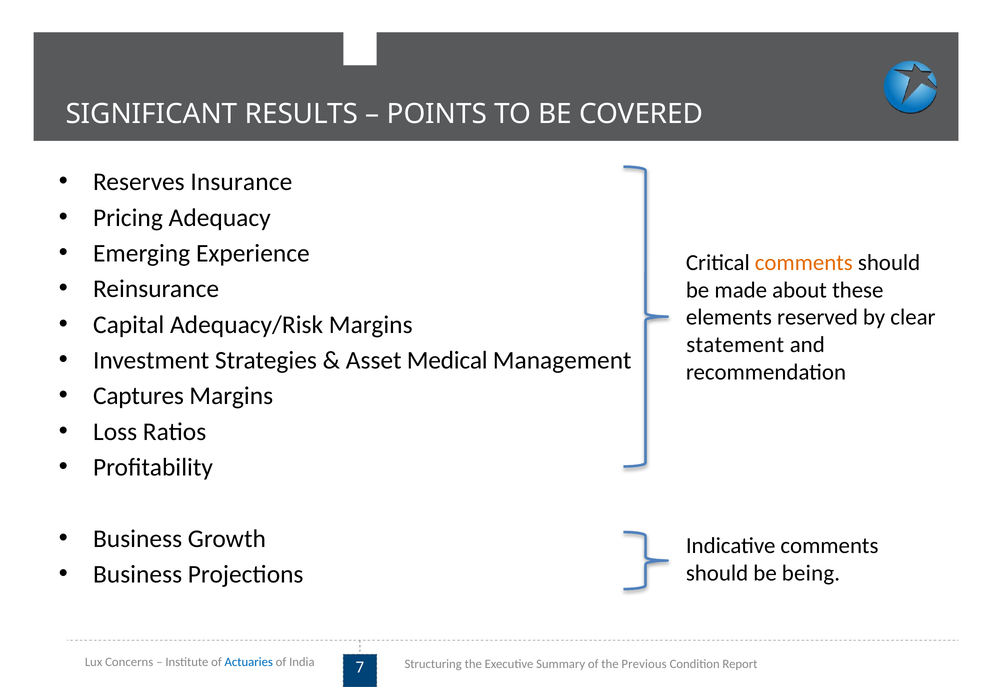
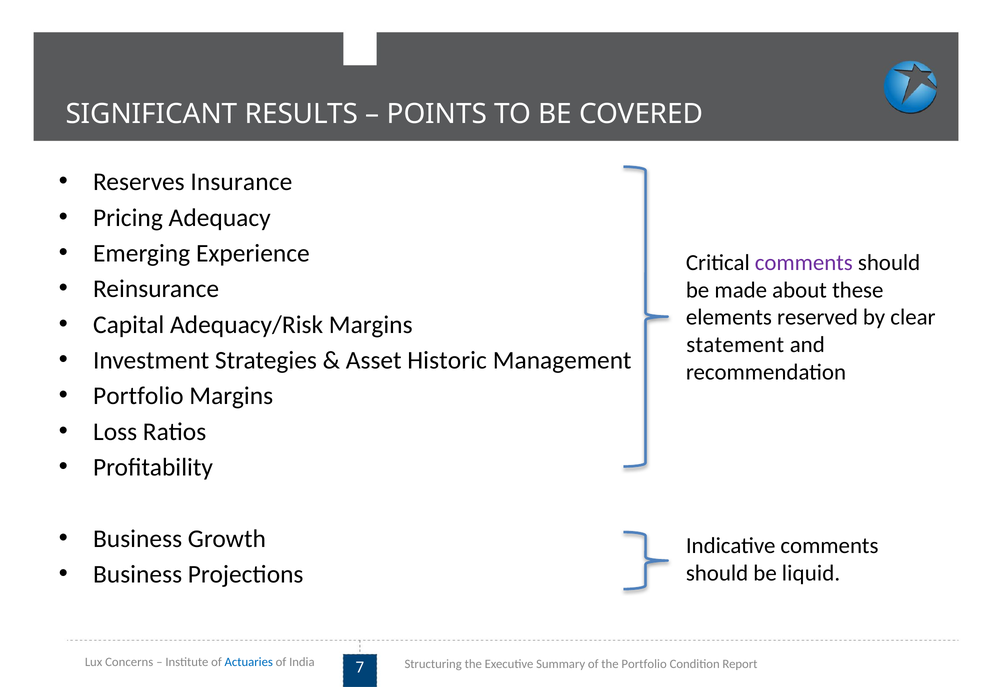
comments at (804, 262) colour: orange -> purple
Medical: Medical -> Historic
Captures at (138, 396): Captures -> Portfolio
being: being -> liquid
the Previous: Previous -> Portfolio
